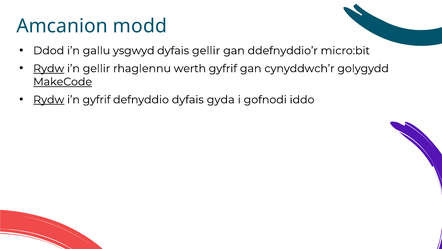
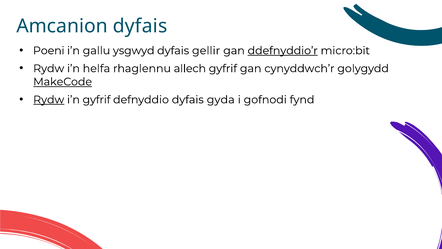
Amcanion modd: modd -> dyfais
Ddod: Ddod -> Poeni
ddefnyddio’r underline: none -> present
Rydw at (49, 68) underline: present -> none
i’n gellir: gellir -> helfa
werth: werth -> allech
iddo: iddo -> fynd
